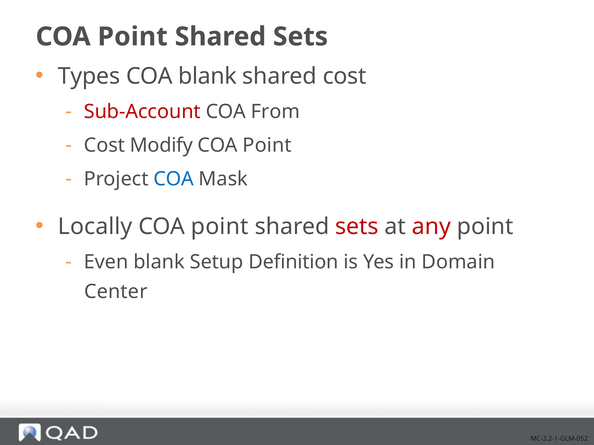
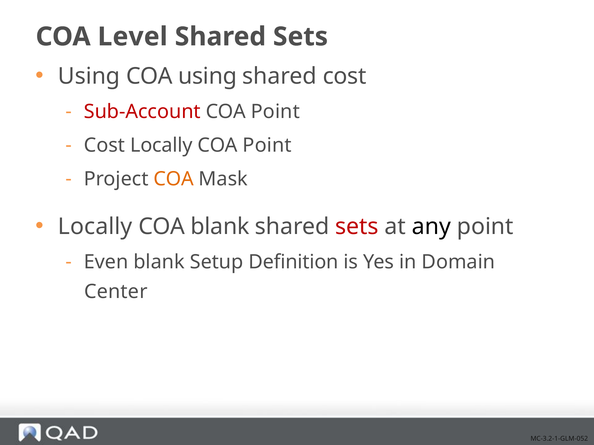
Point at (133, 37): Point -> Level
Types at (89, 76): Types -> Using
COA blank: blank -> using
From at (275, 112): From -> Point
Cost Modify: Modify -> Locally
COA at (174, 179) colour: blue -> orange
point at (220, 227): point -> blank
any colour: red -> black
